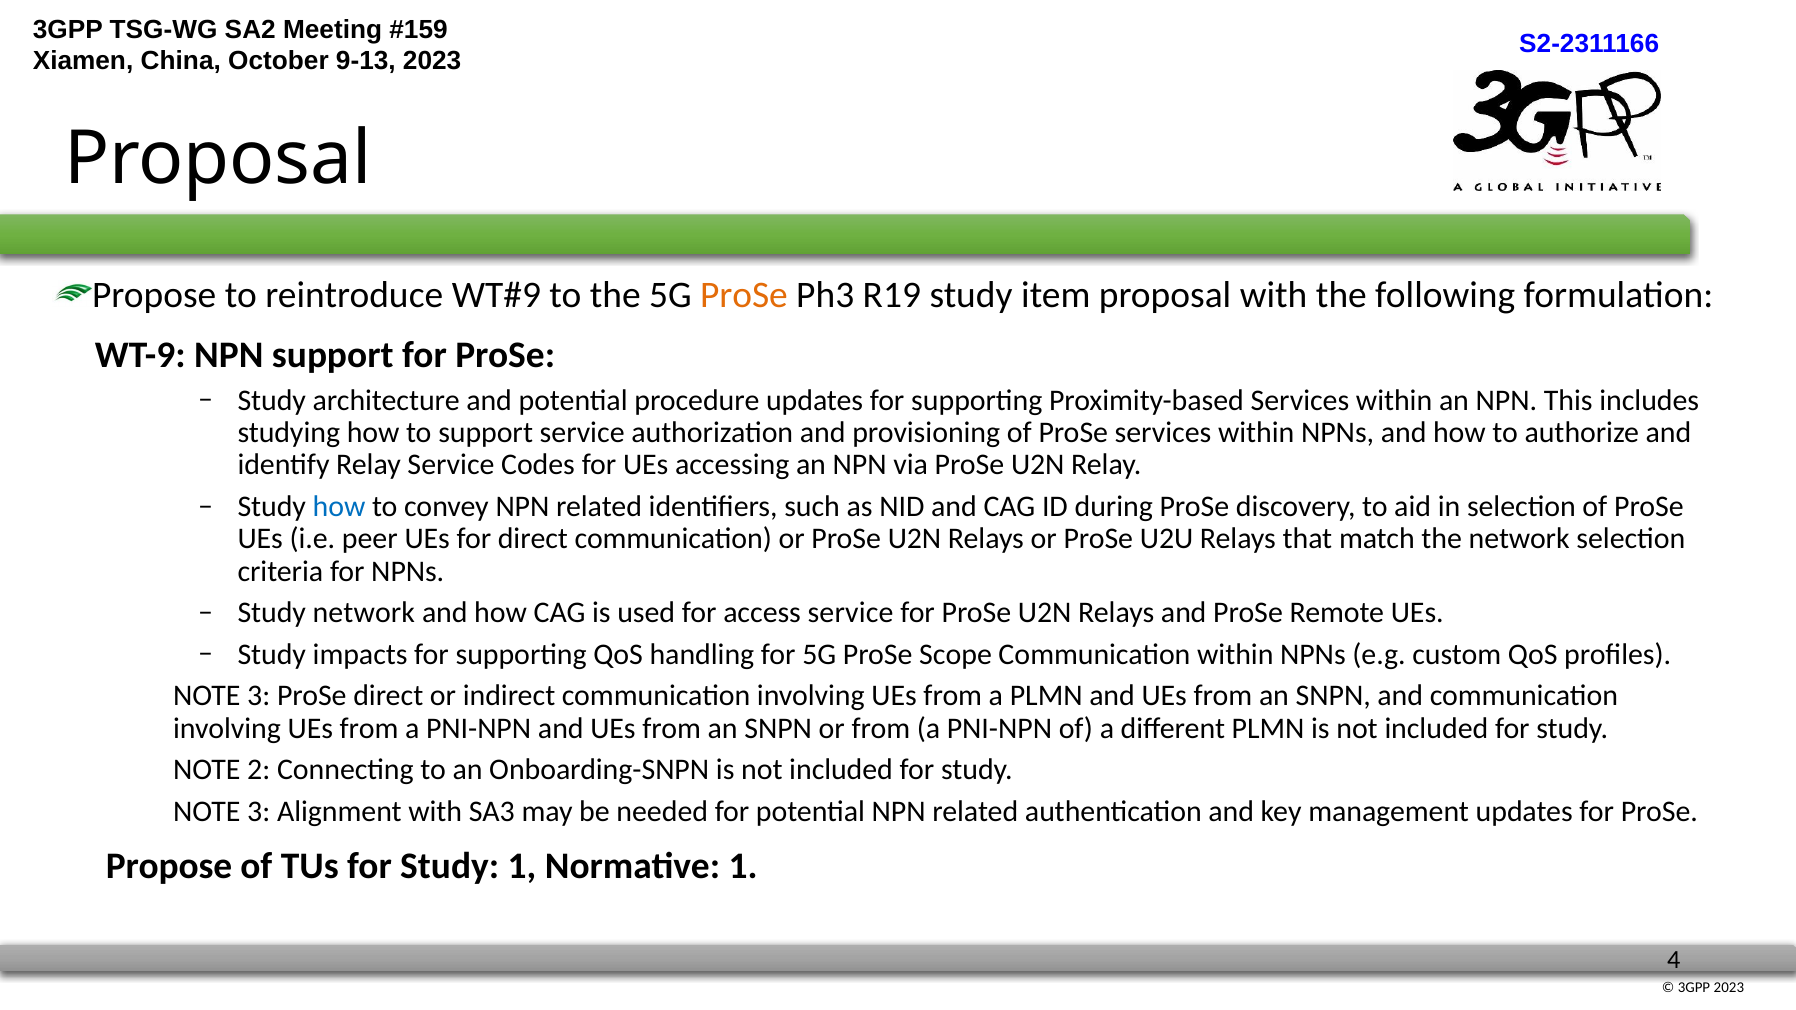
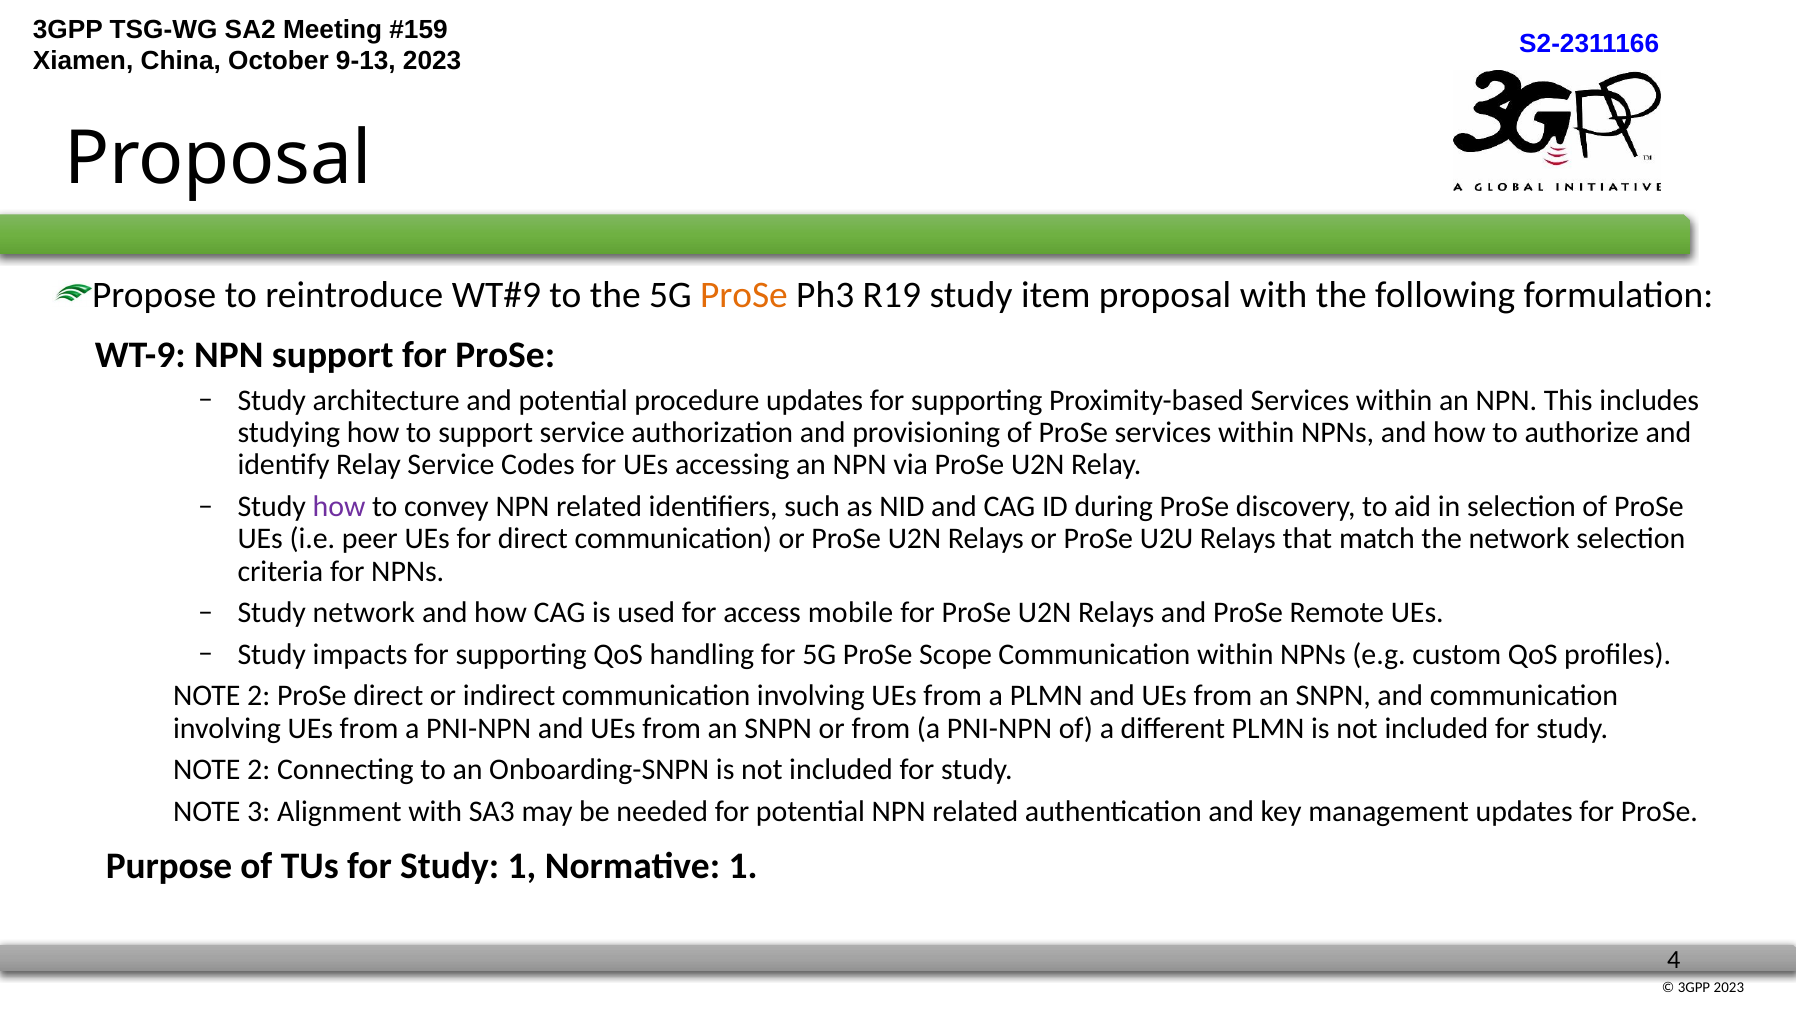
how at (339, 507) colour: blue -> purple
access service: service -> mobile
3 at (259, 696): 3 -> 2
Propose at (169, 867): Propose -> Purpose
